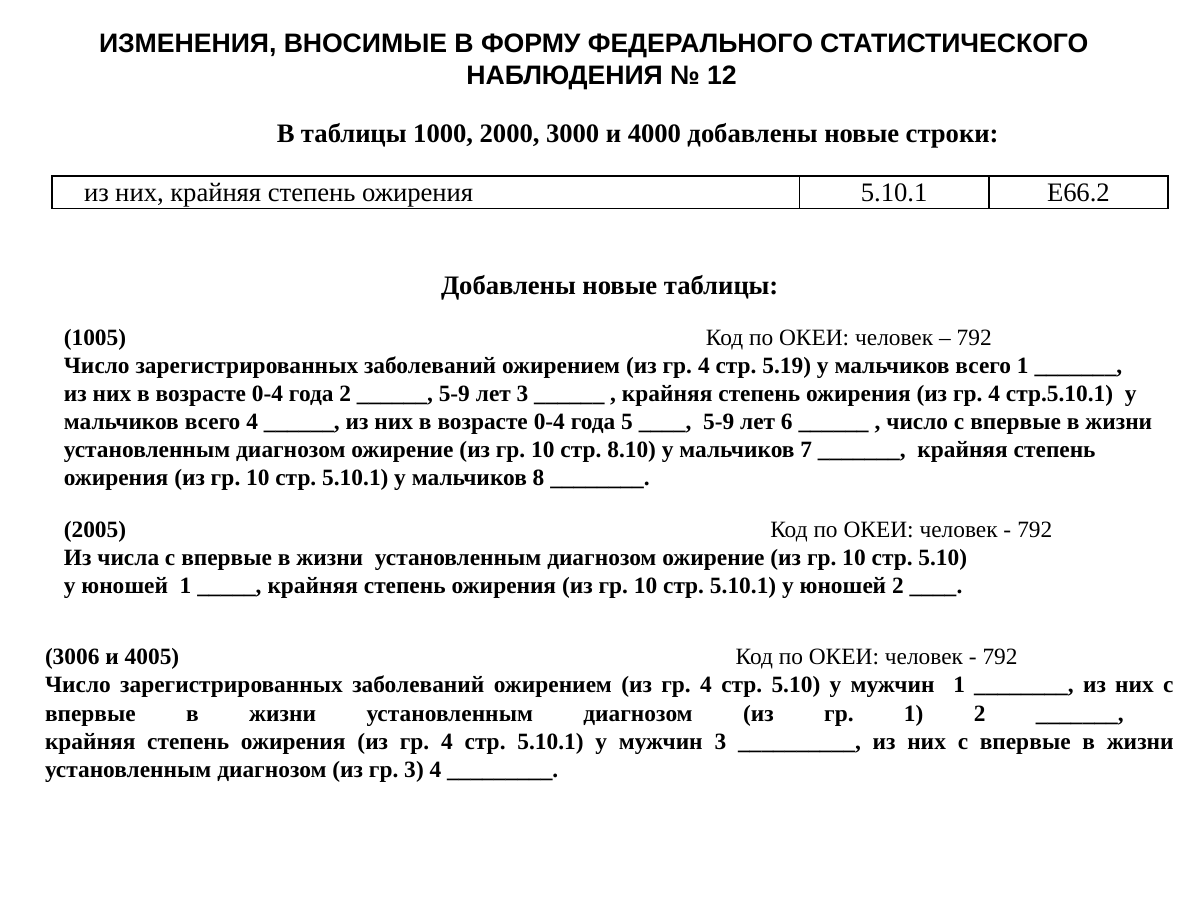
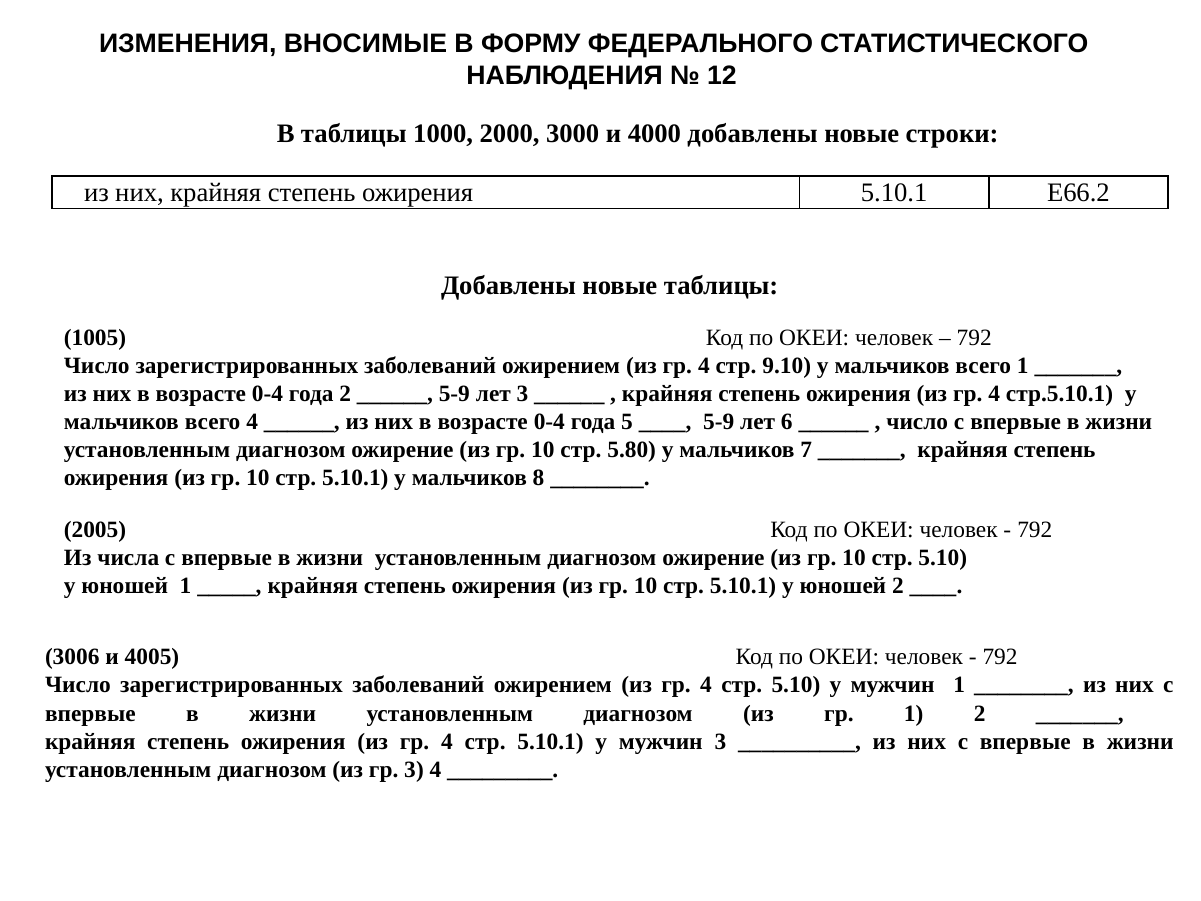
5.19: 5.19 -> 9.10
8.10: 8.10 -> 5.80
